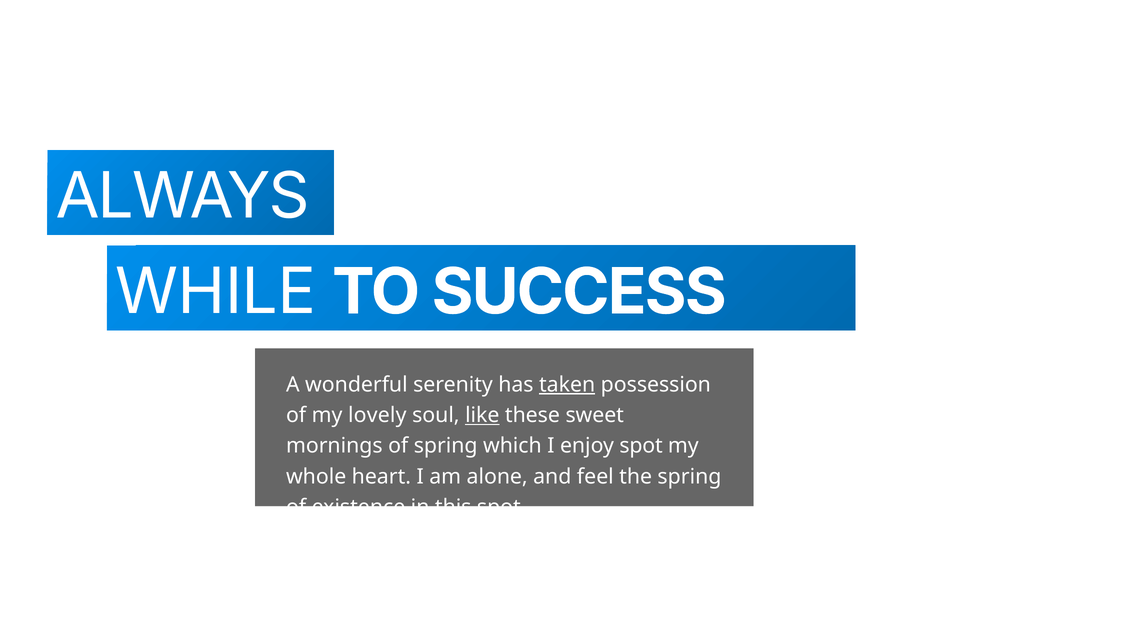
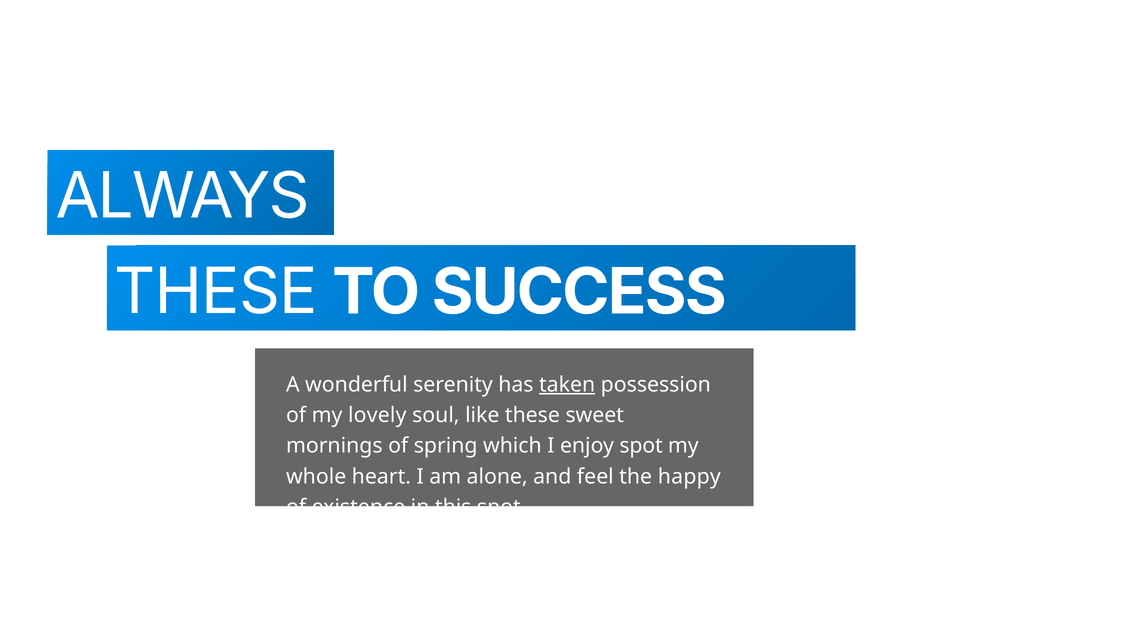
WHILE at (216, 293): WHILE -> THESE
like underline: present -> none
the spring: spring -> happy
